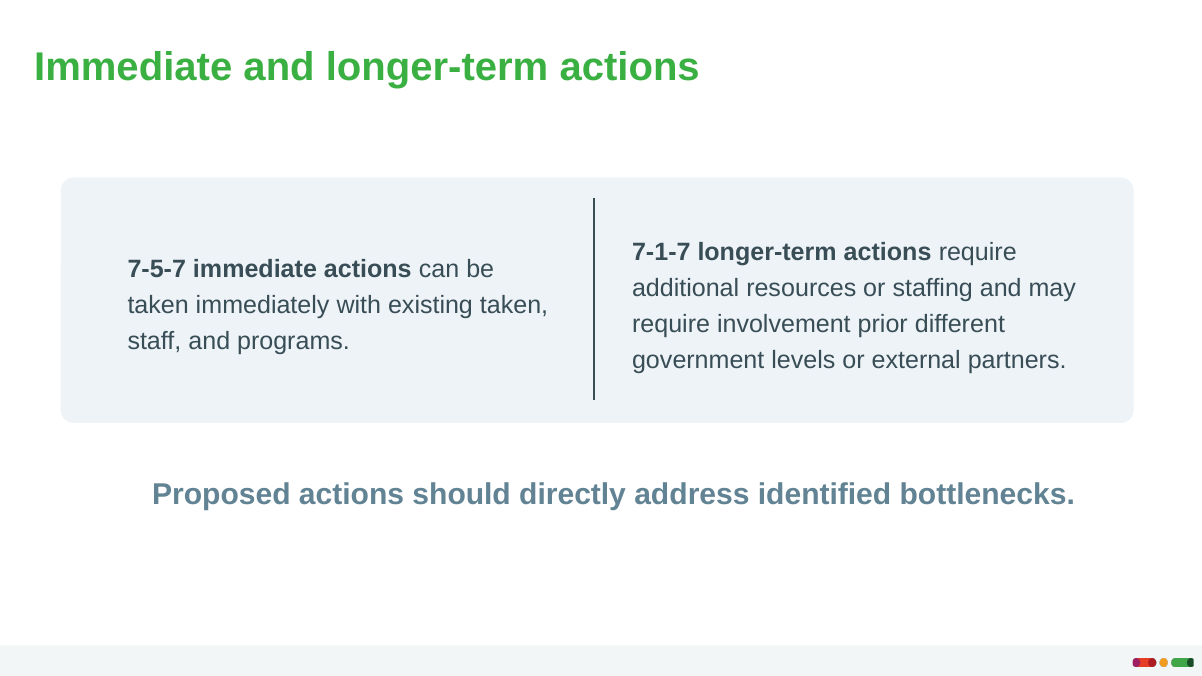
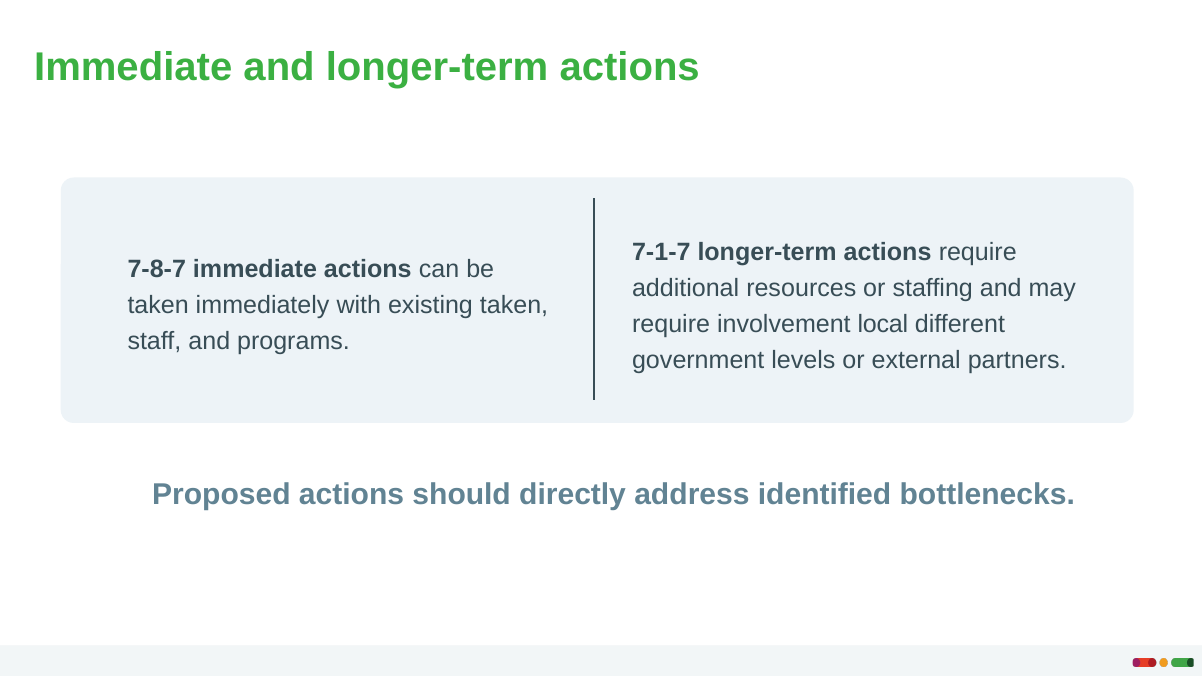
7-5-7: 7-5-7 -> 7-8-7
prior: prior -> local
